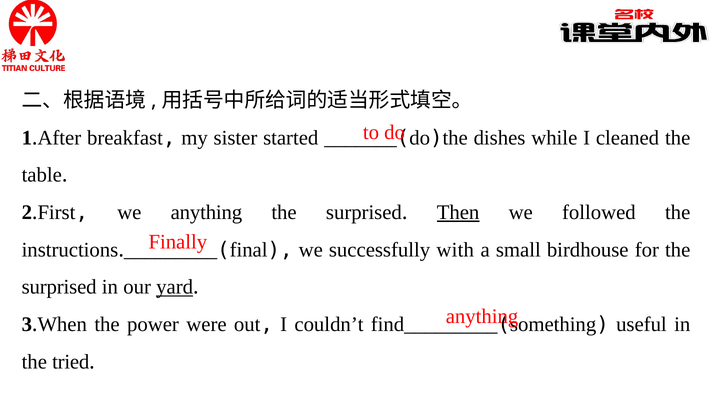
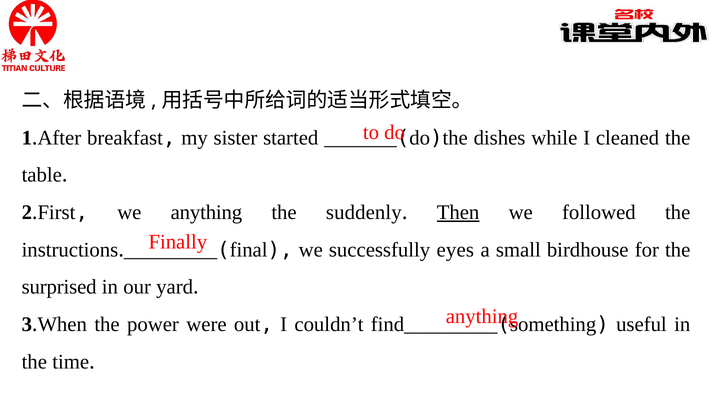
surprised at (364, 213): surprised -> suddenly
with: with -> eyes
yard underline: present -> none
tried: tried -> time
